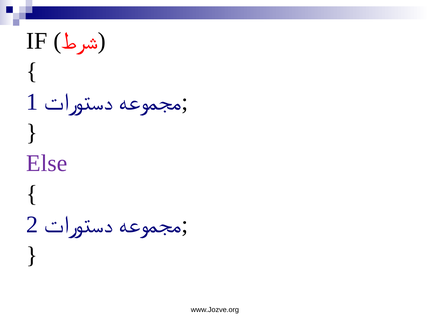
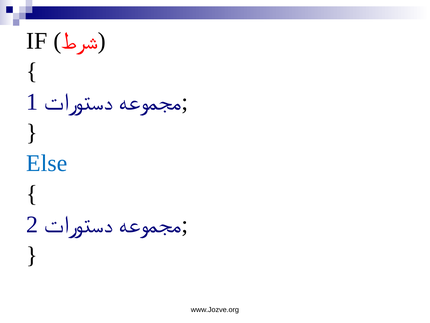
Else colour: purple -> blue
